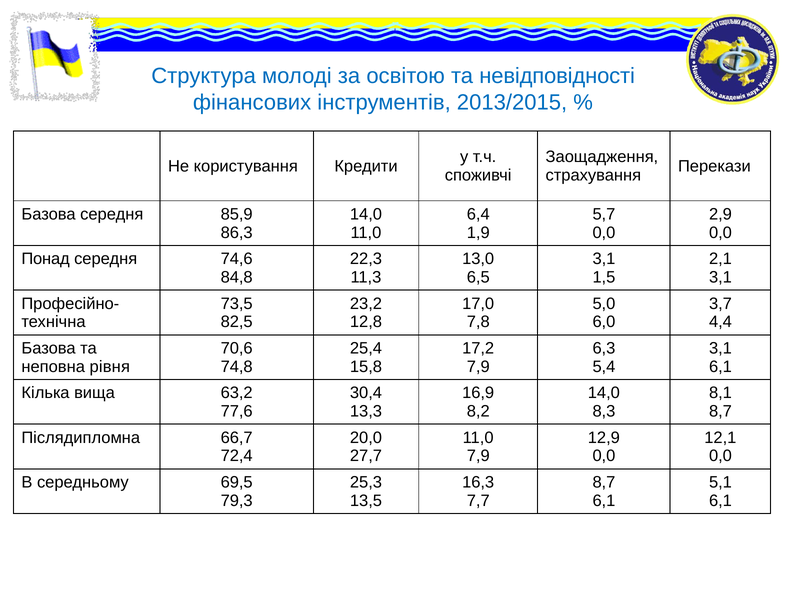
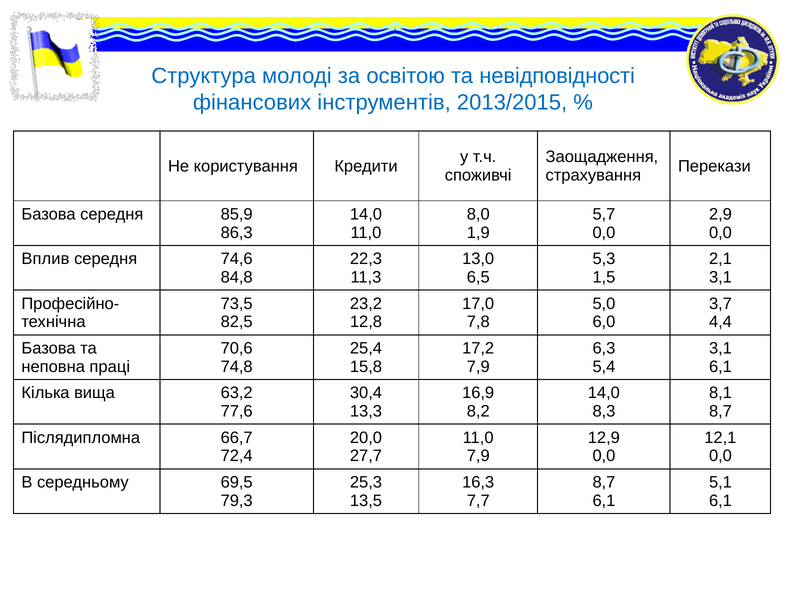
6,4: 6,4 -> 8,0
Понад: Понад -> Вплив
3,1 at (604, 259): 3,1 -> 5,3
рівня: рівня -> праці
